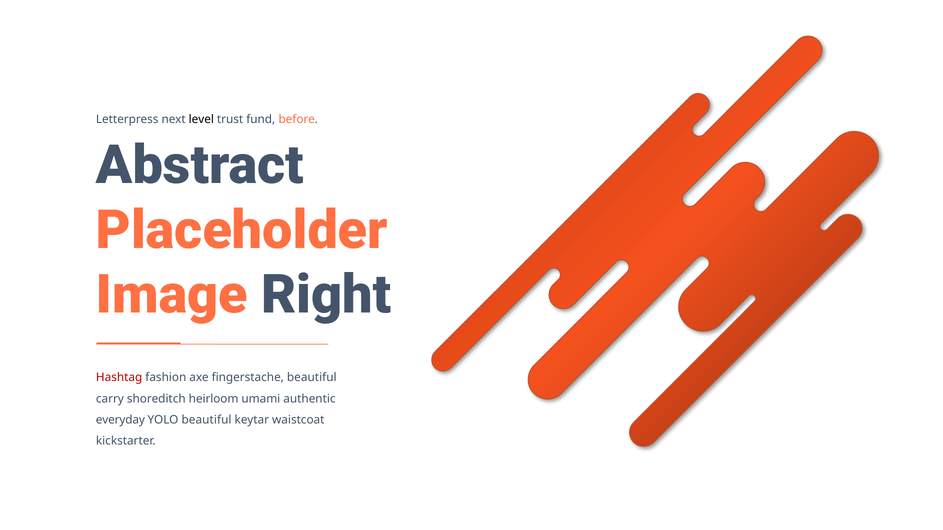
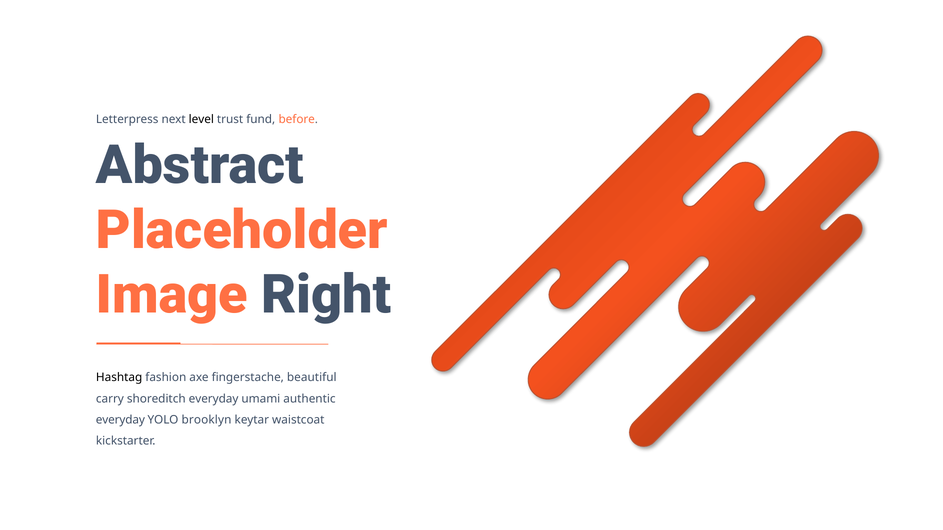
Hashtag colour: red -> black
shoreditch heirloom: heirloom -> everyday
YOLO beautiful: beautiful -> brooklyn
